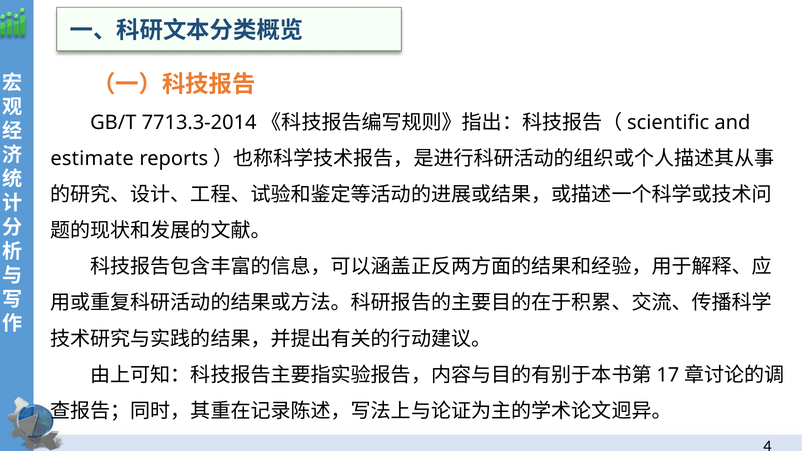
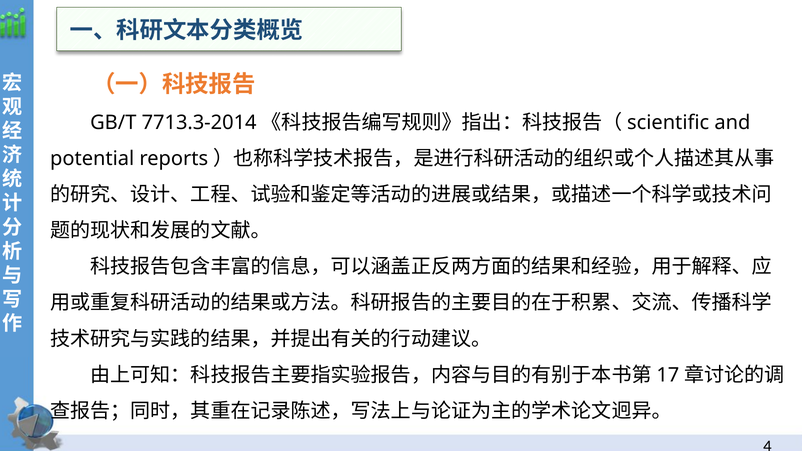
estimate: estimate -> potential
